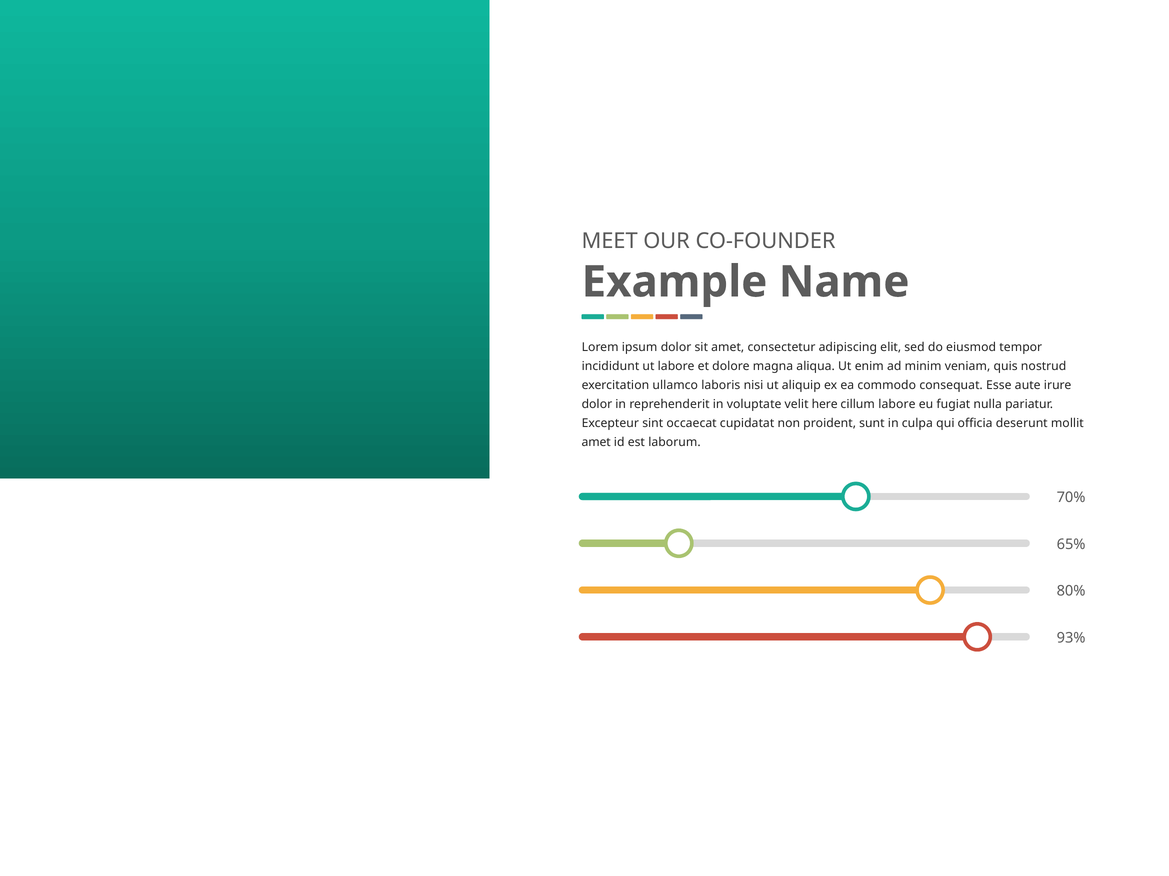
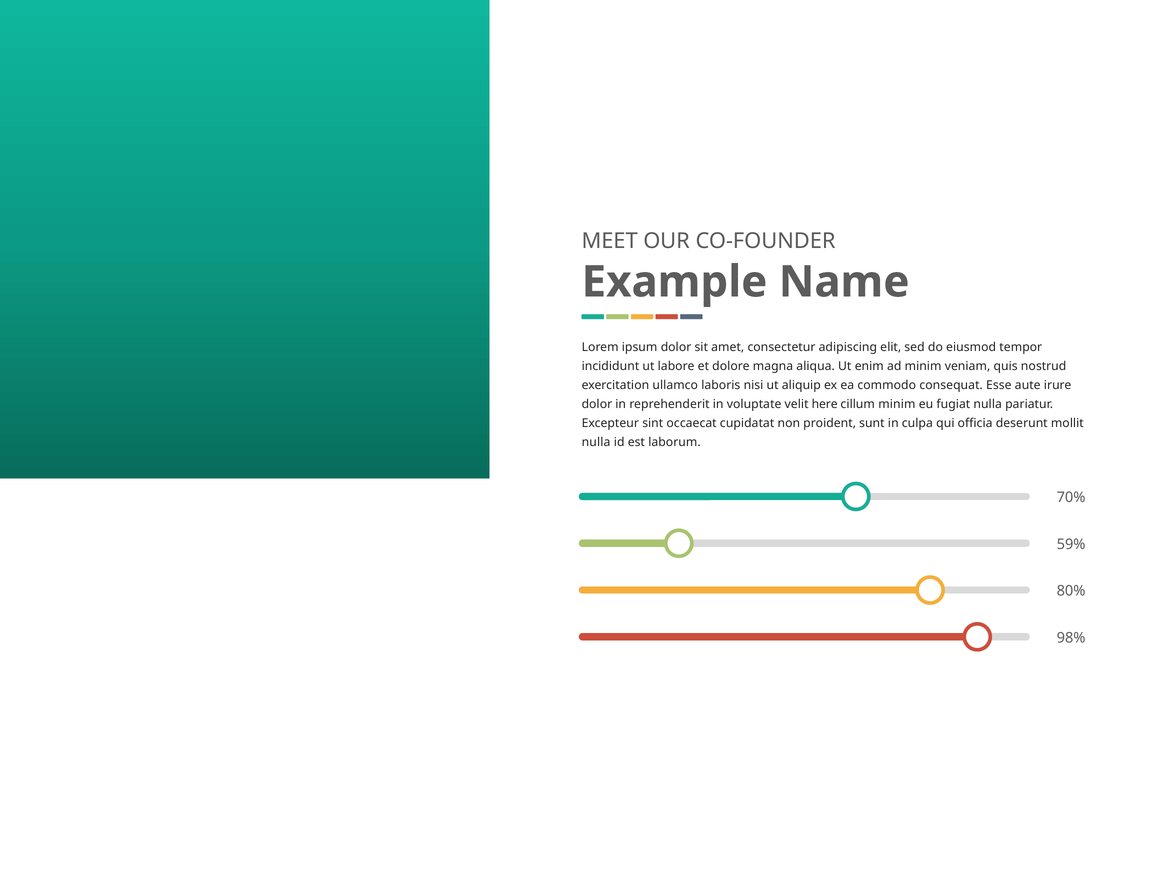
cillum labore: labore -> minim
amet at (596, 443): amet -> nulla
65%: 65% -> 59%
93%: 93% -> 98%
